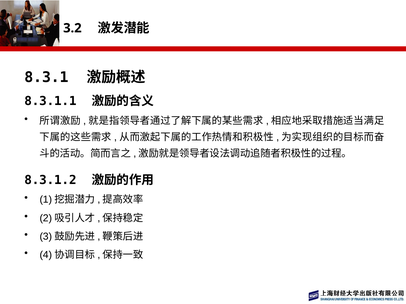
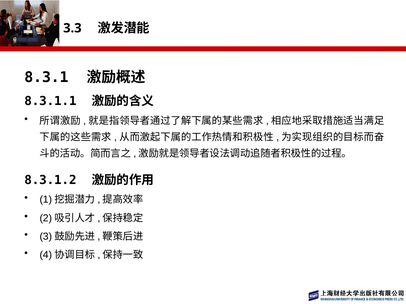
3.2: 3.2 -> 3.3
